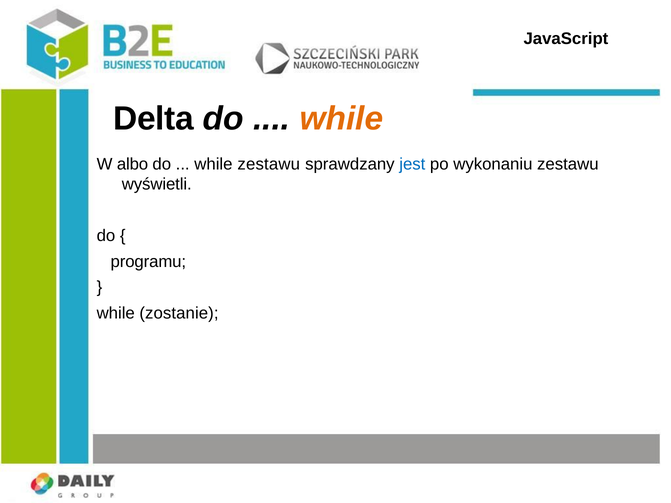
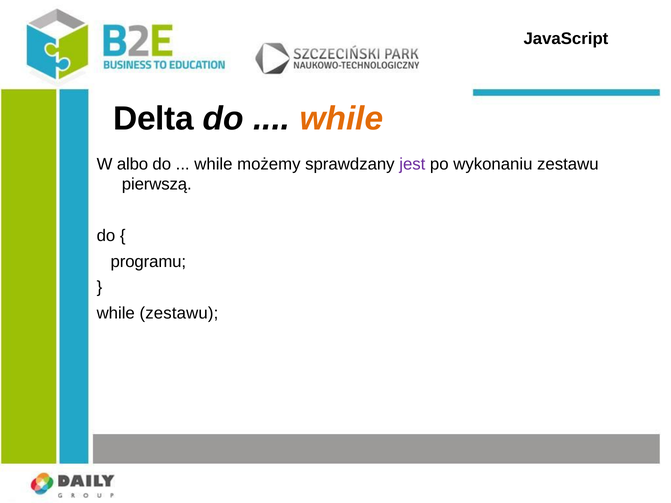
while zestawu: zestawu -> możemy
jest colour: blue -> purple
wyświetli: wyświetli -> pierwszą
while zostanie: zostanie -> zestawu
